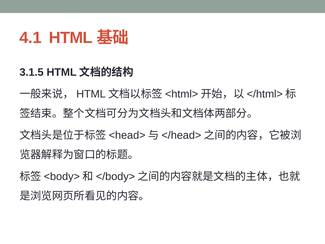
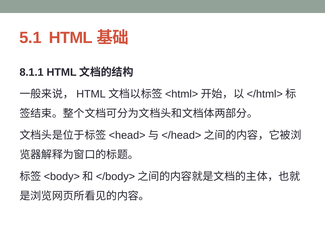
4.1: 4.1 -> 5.1
3.1.5: 3.1.5 -> 8.1.1
